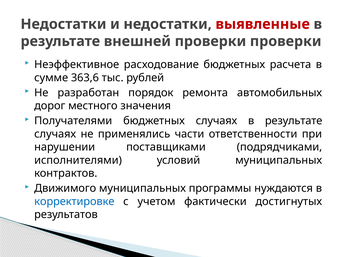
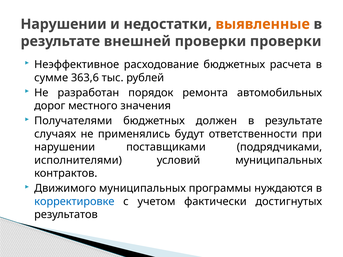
Недостатки at (63, 24): Недостатки -> Нарушении
выявленные colour: red -> orange
бюджетных случаях: случаях -> должен
части: части -> будут
